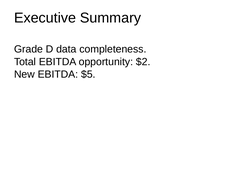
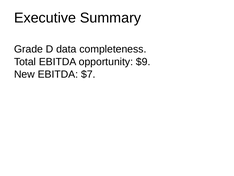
$2: $2 -> $9
$5: $5 -> $7
